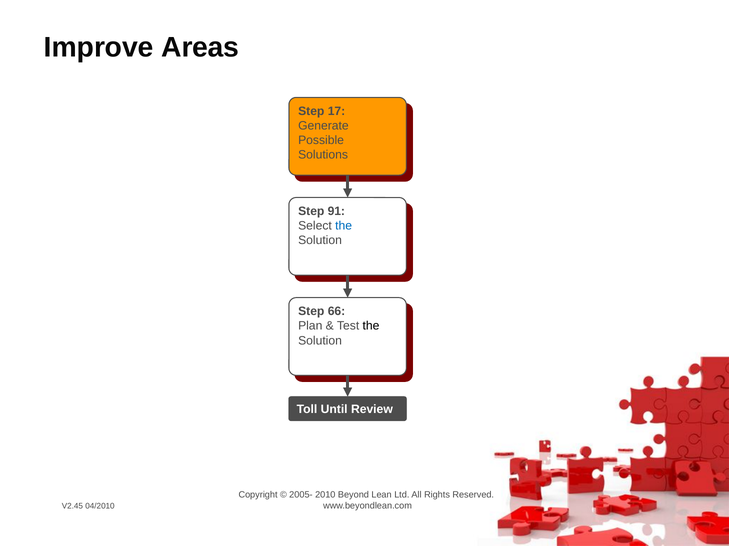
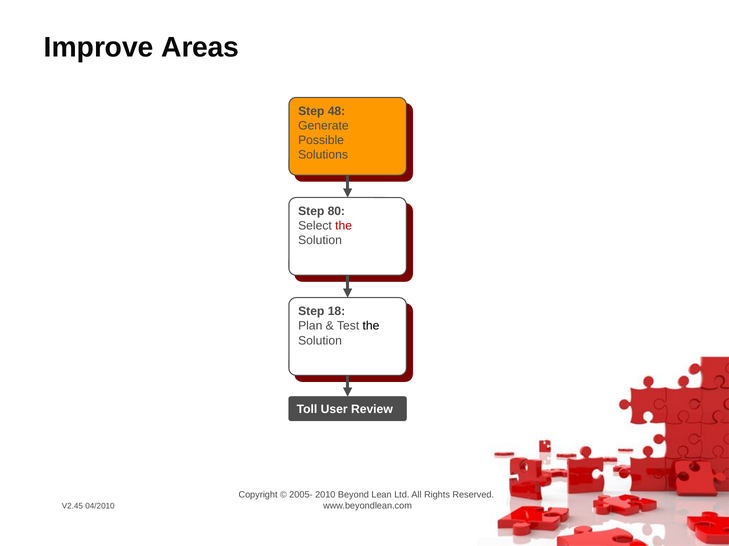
17: 17 -> 48
91: 91 -> 80
the at (344, 226) colour: blue -> red
66: 66 -> 18
Until: Until -> User
